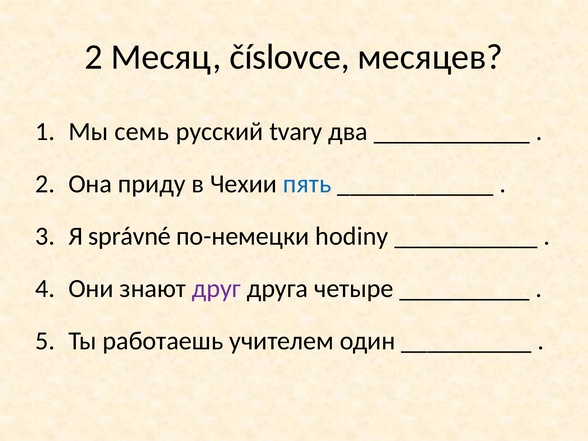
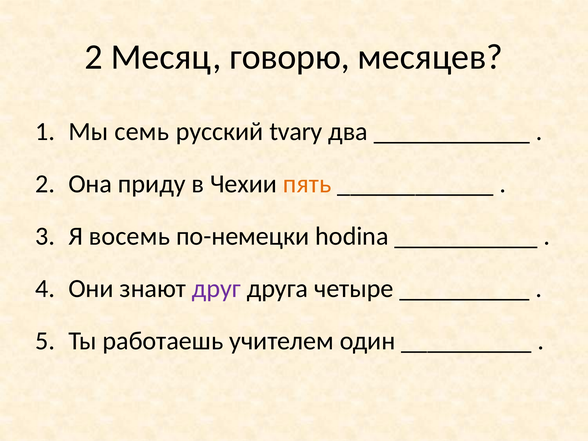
číslovce: číslovce -> говорю
пять colour: blue -> orange
správné: správné -> восемь
hodiny: hodiny -> hodina
